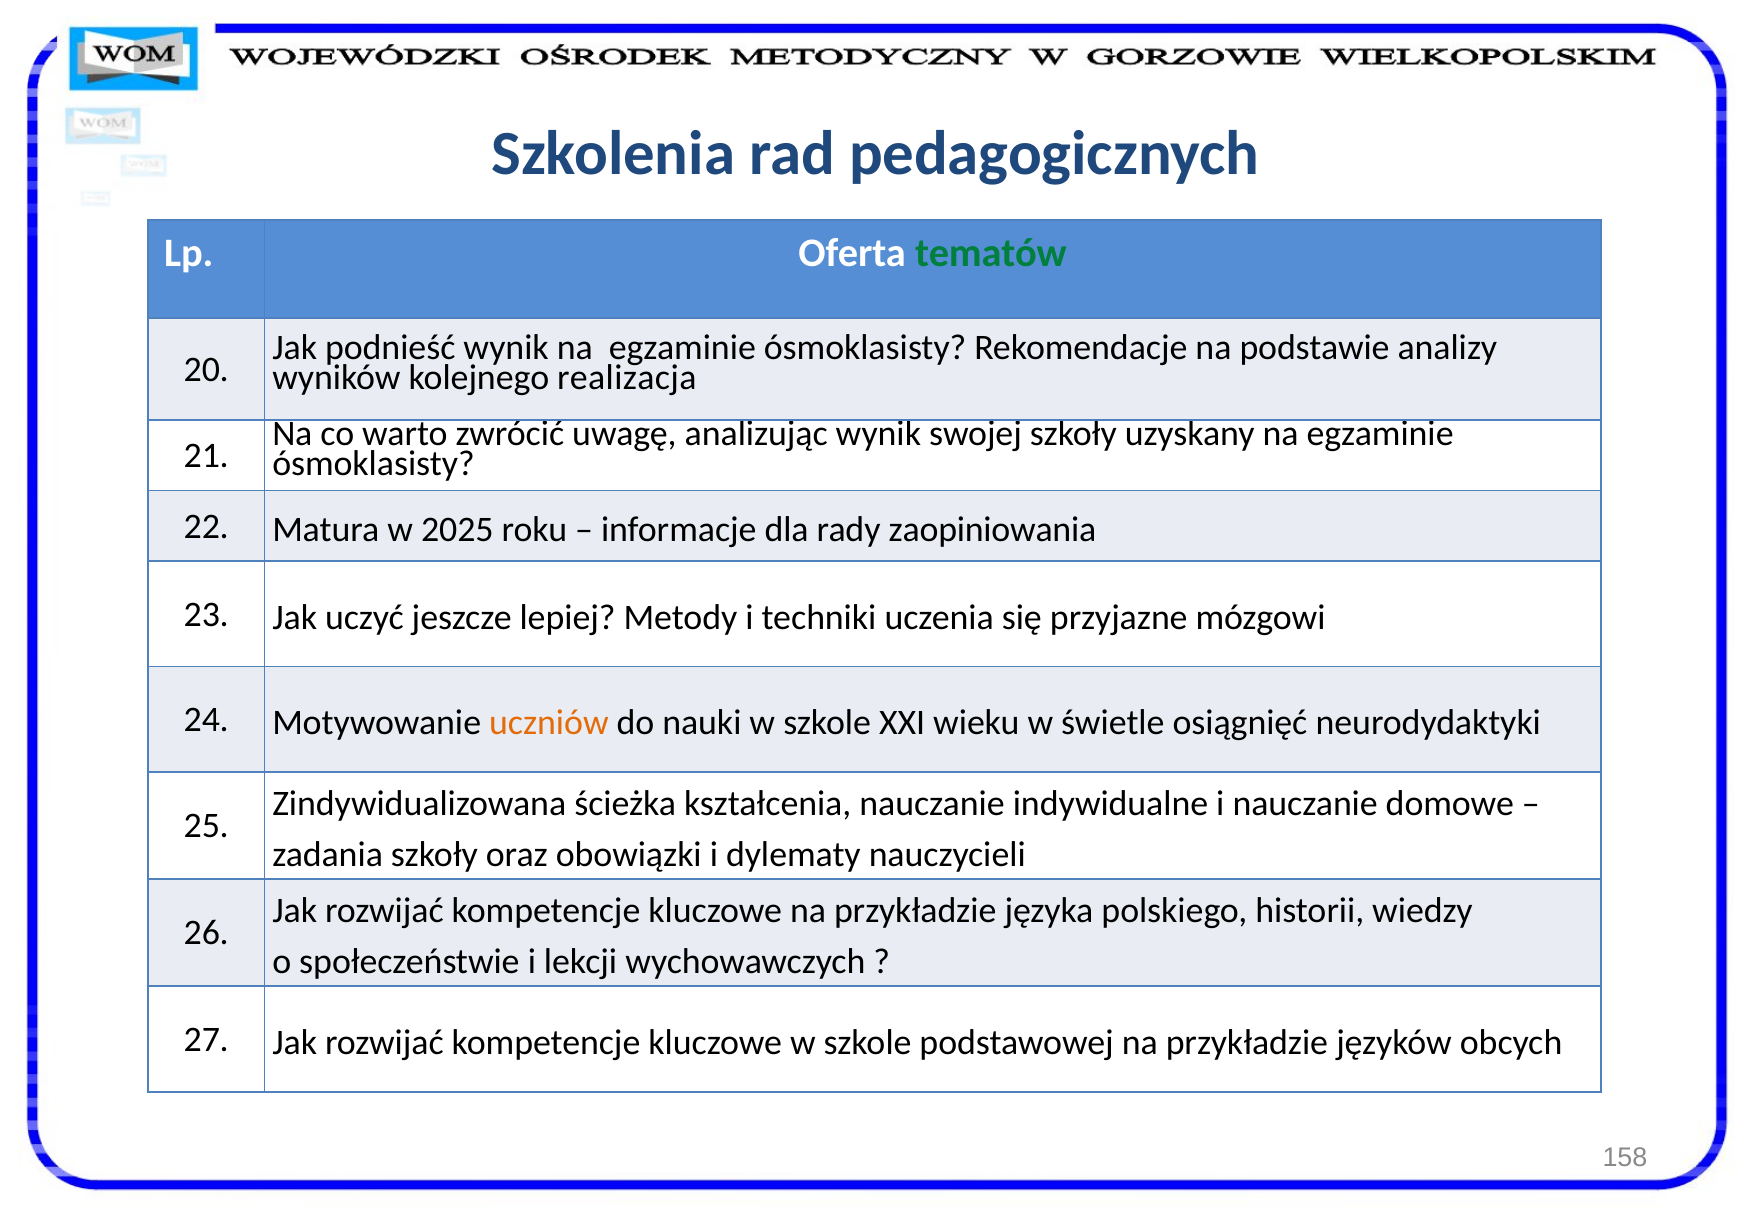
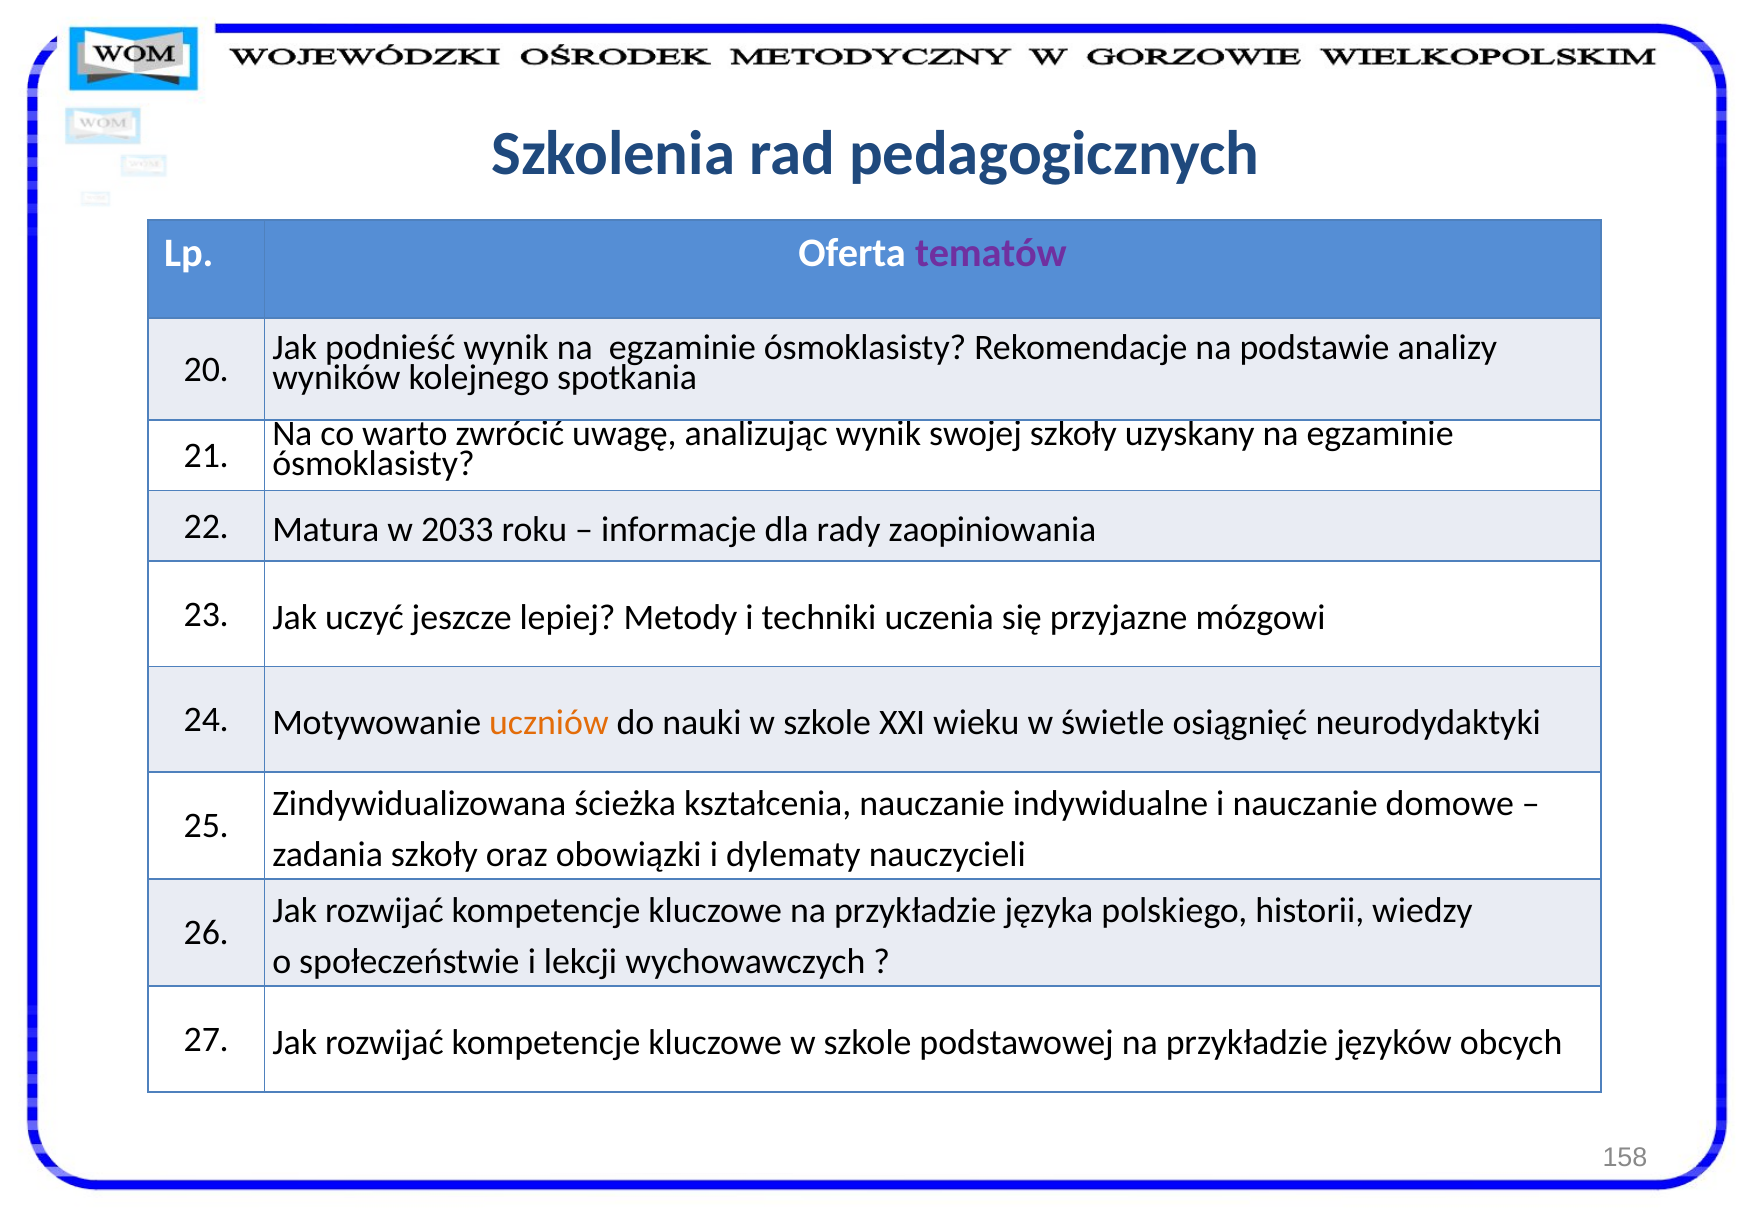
tematów colour: green -> purple
realizacja: realizacja -> spotkania
2025: 2025 -> 2033
